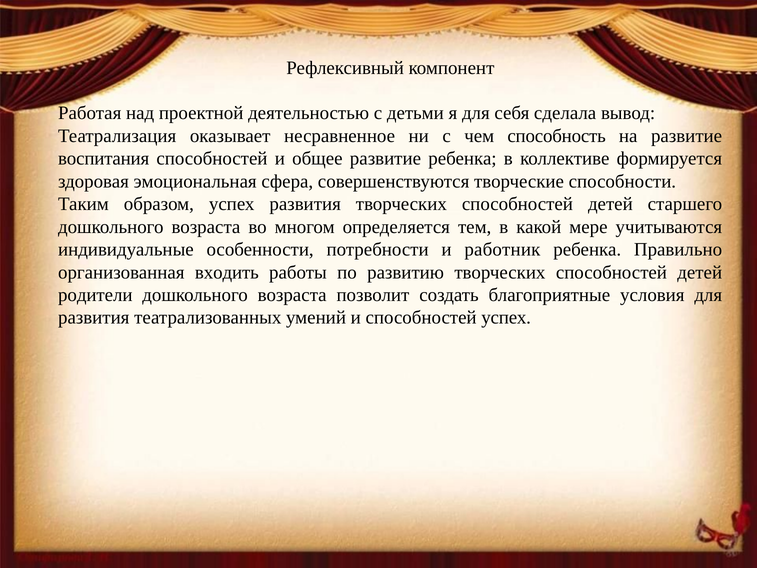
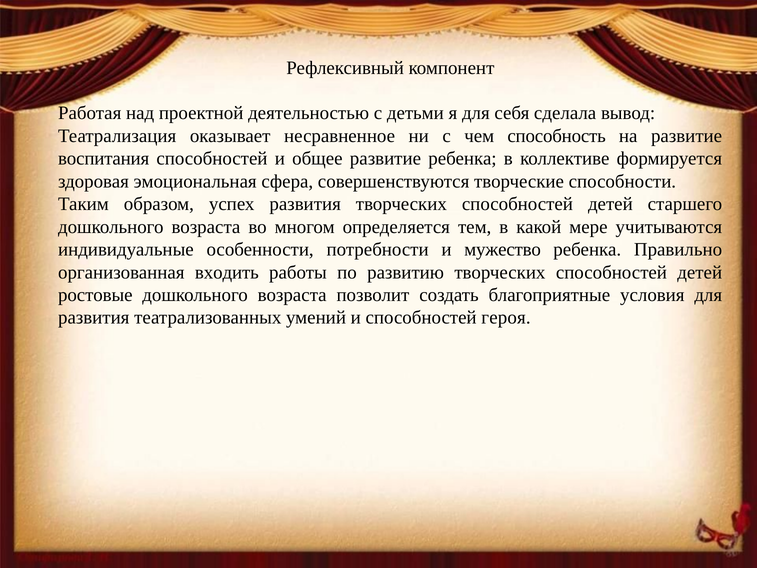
работник: работник -> мужество
родители: родители -> ростовые
способностей успех: успех -> героя
